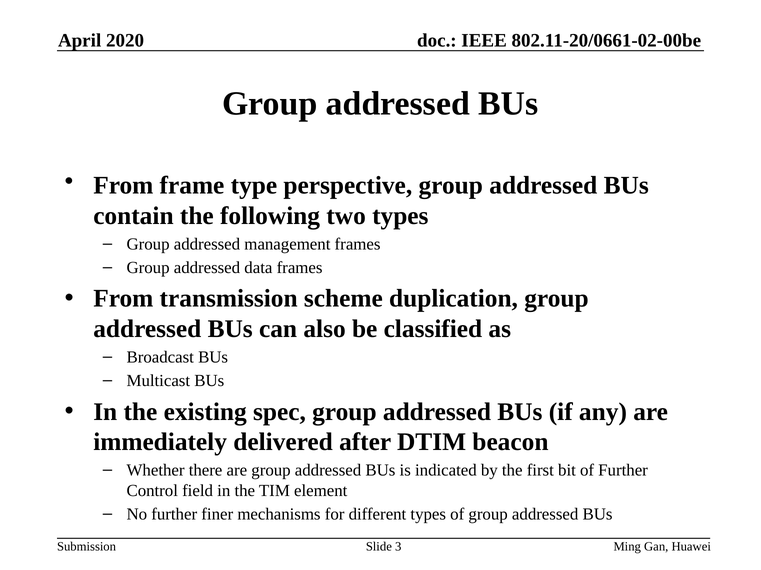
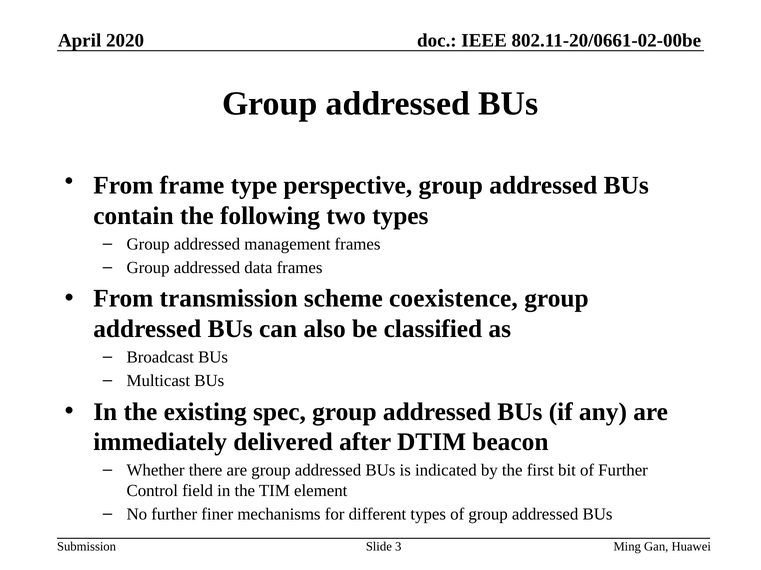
duplication: duplication -> coexistence
